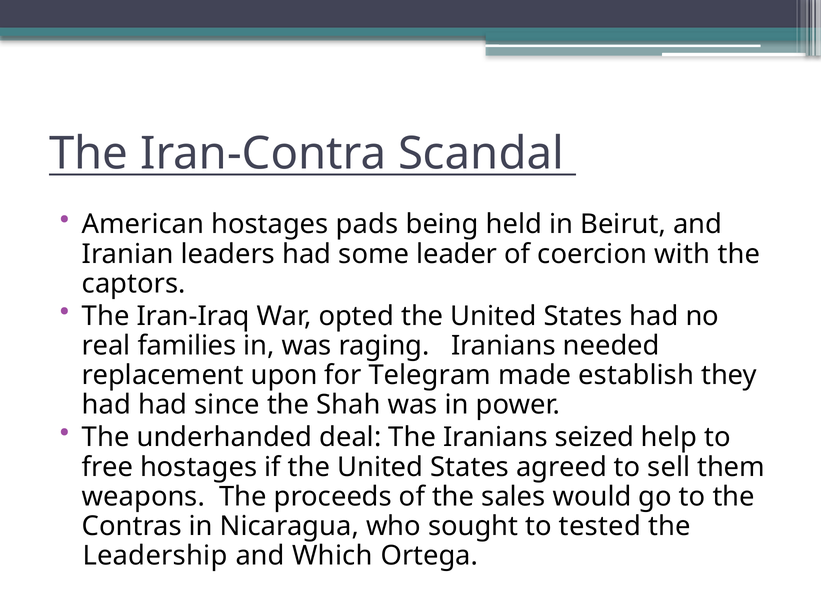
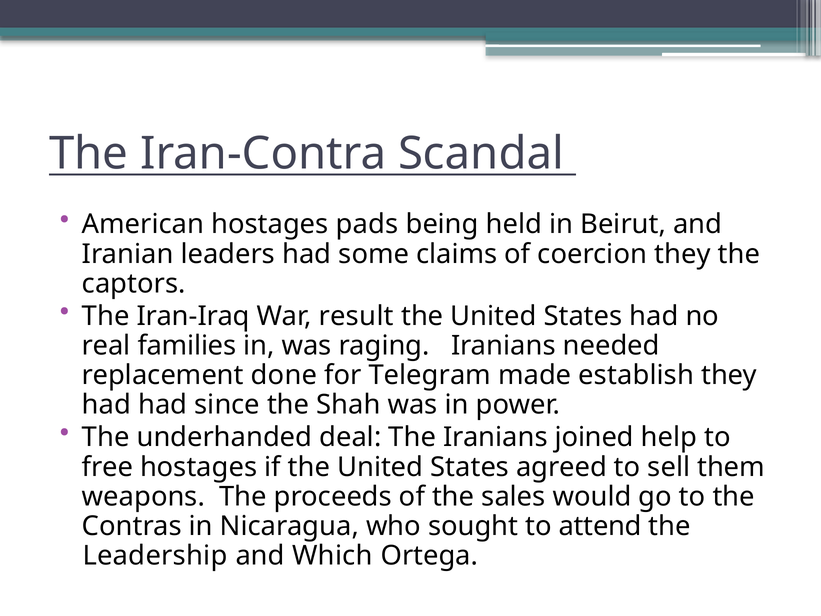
leader: leader -> claims
coercion with: with -> they
opted: opted -> result
upon: upon -> done
seized: seized -> joined
tested: tested -> attend
